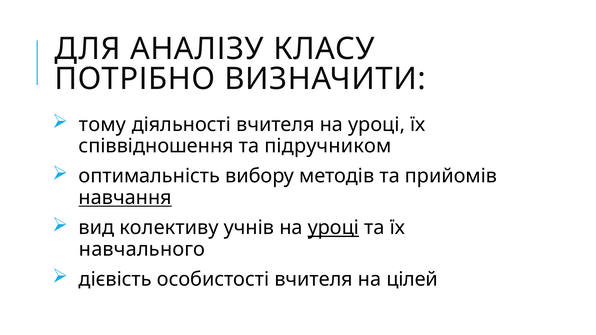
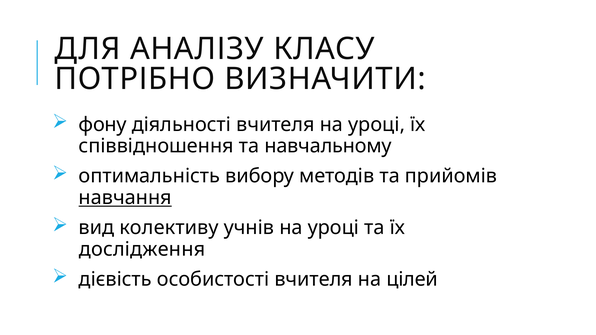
тому: тому -> фону
підручником: підручником -> навчальному
уроці at (333, 228) underline: present -> none
навчального: навчального -> дослідження
